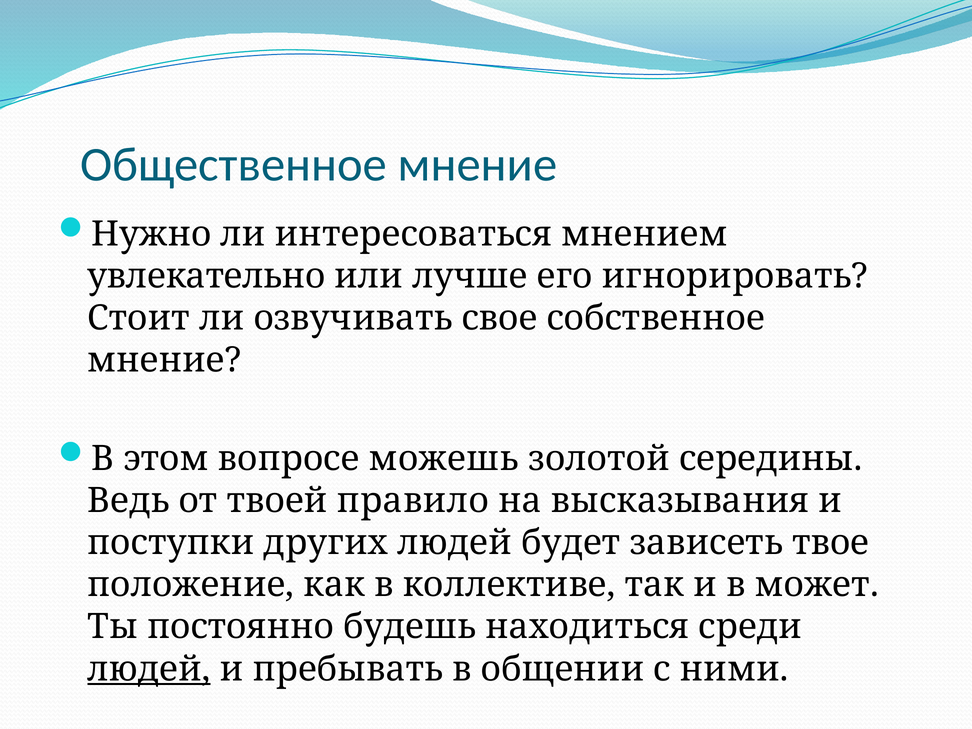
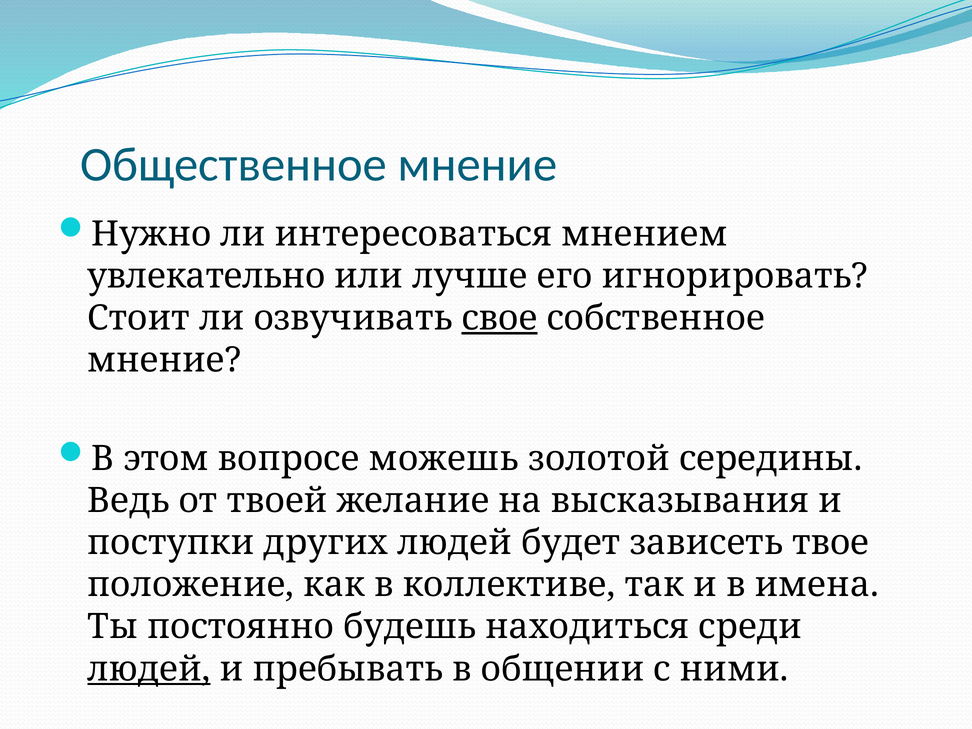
свое underline: none -> present
правило: правило -> желание
может: может -> имена
